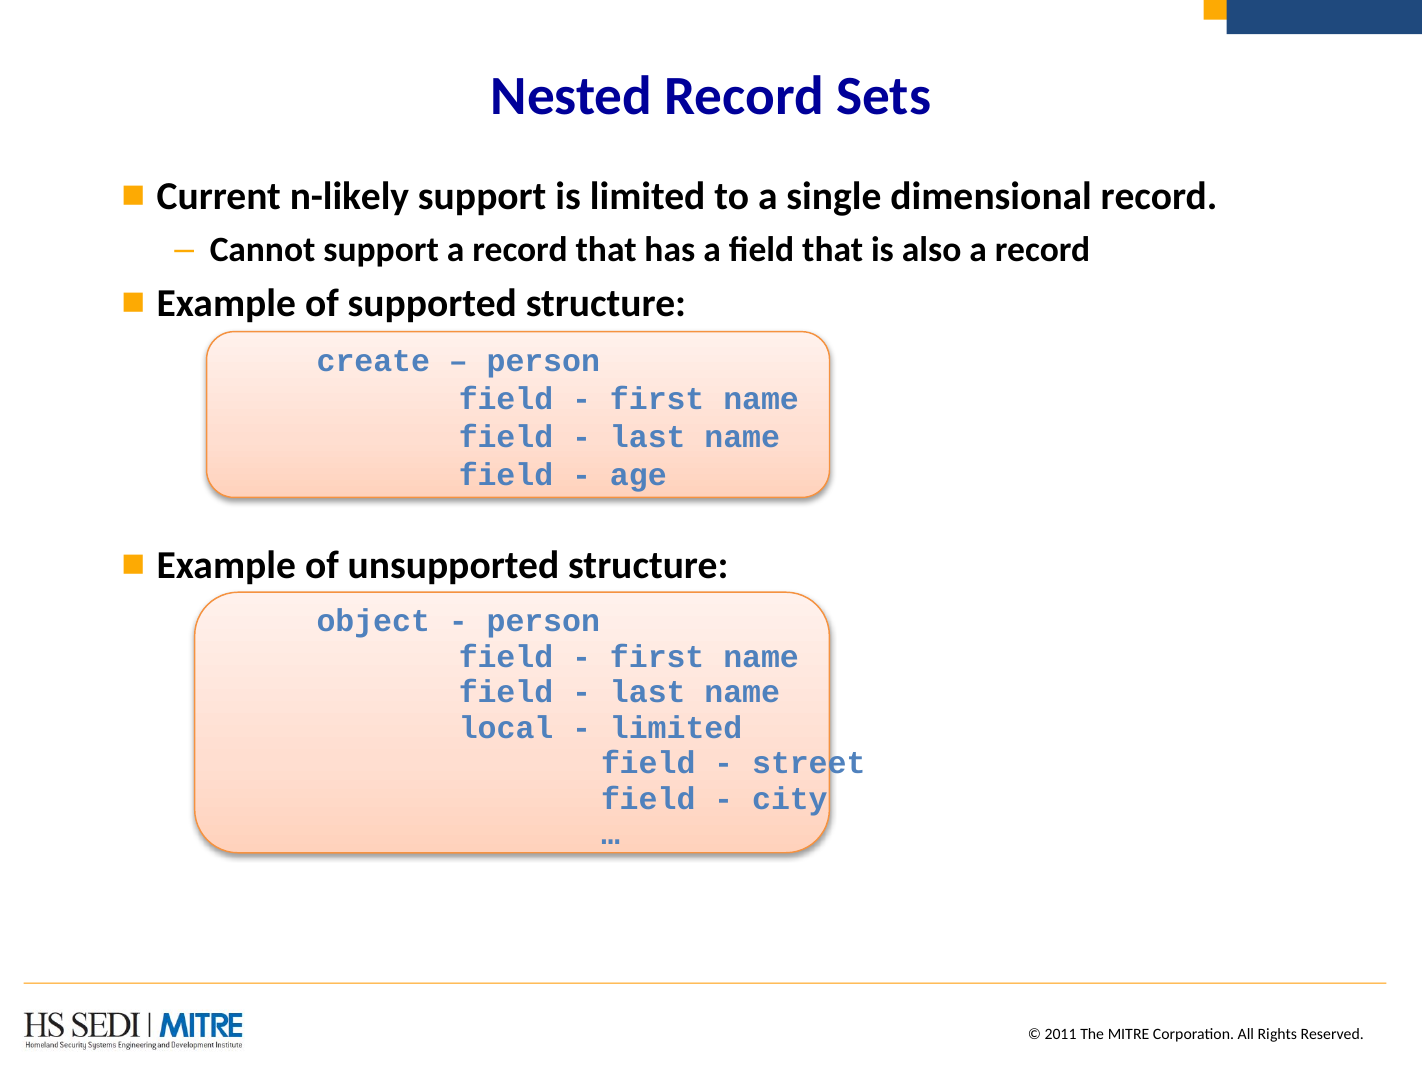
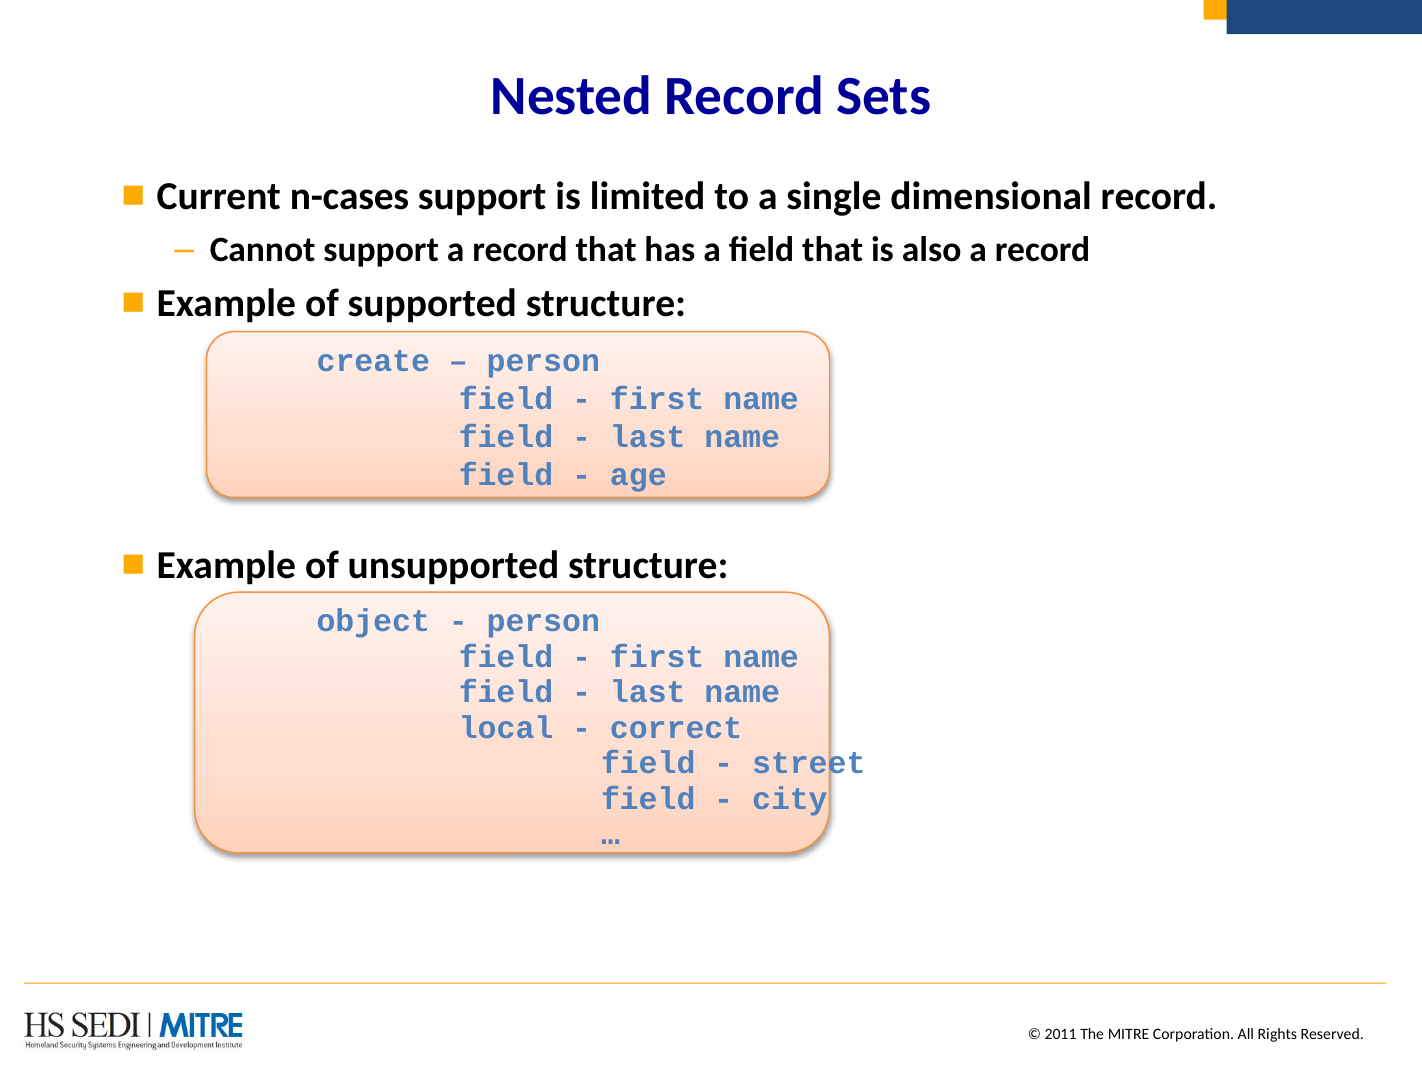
n-likely: n-likely -> n-cases
limited at (676, 728): limited -> correct
